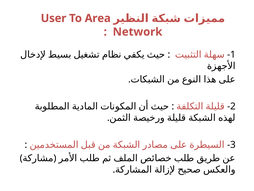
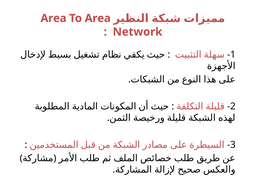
User at (54, 18): User -> Area
